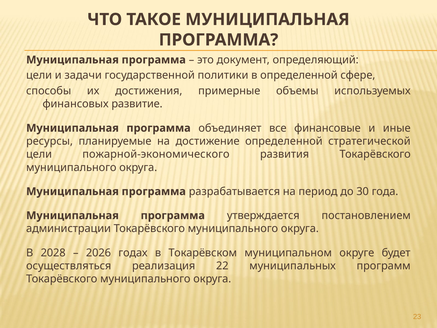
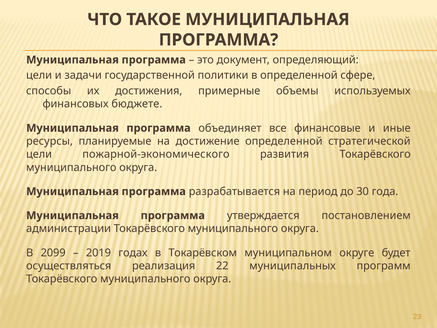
развитие: развитие -> бюджете
2028: 2028 -> 2099
2026: 2026 -> 2019
